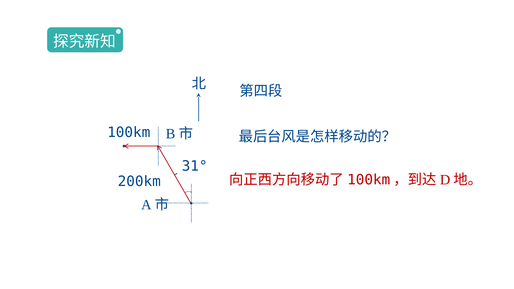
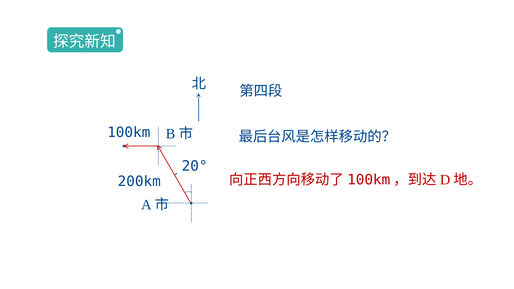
31°: 31° -> 20°
